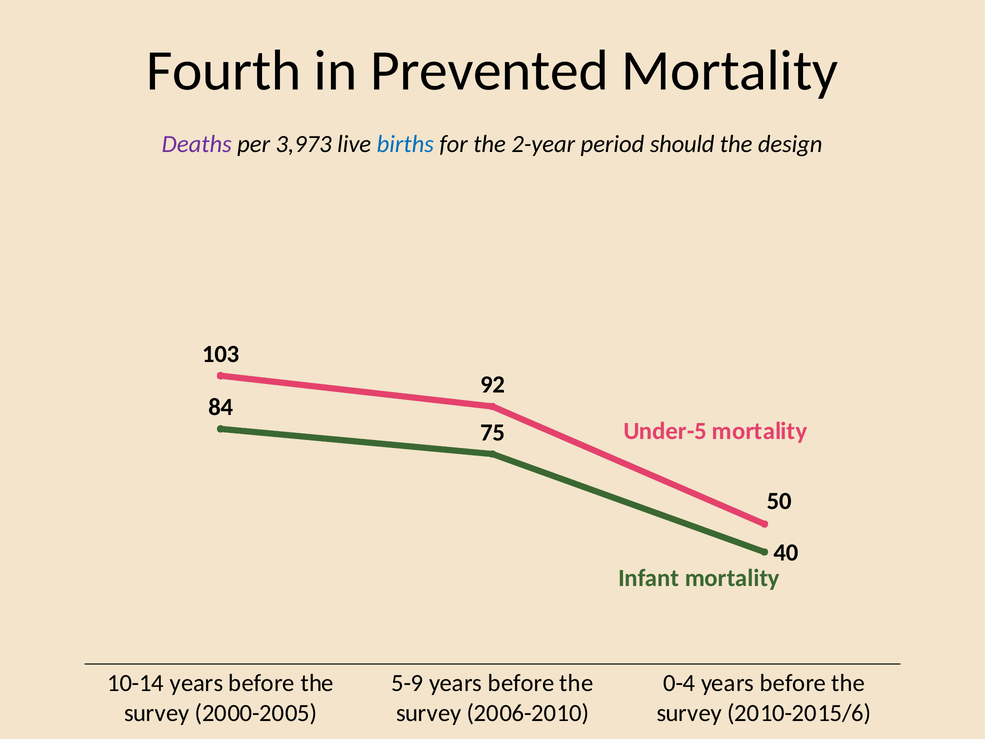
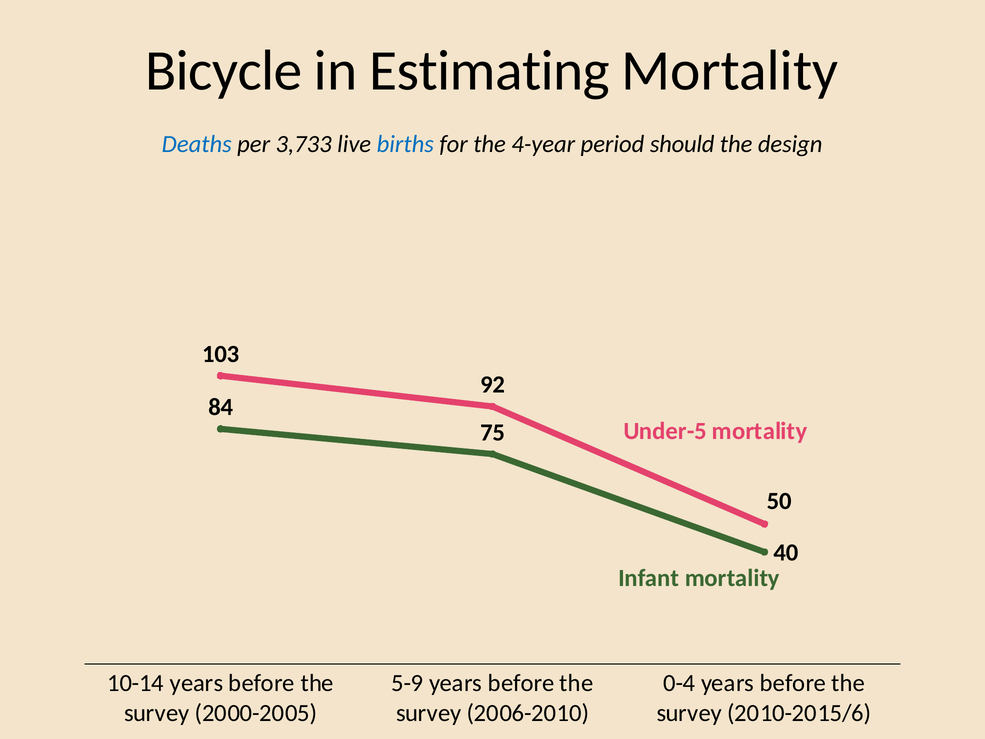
Fourth: Fourth -> Bicycle
Prevented: Prevented -> Estimating
Deaths colour: purple -> blue
3,973: 3,973 -> 3,733
2-year: 2-year -> 4-year
